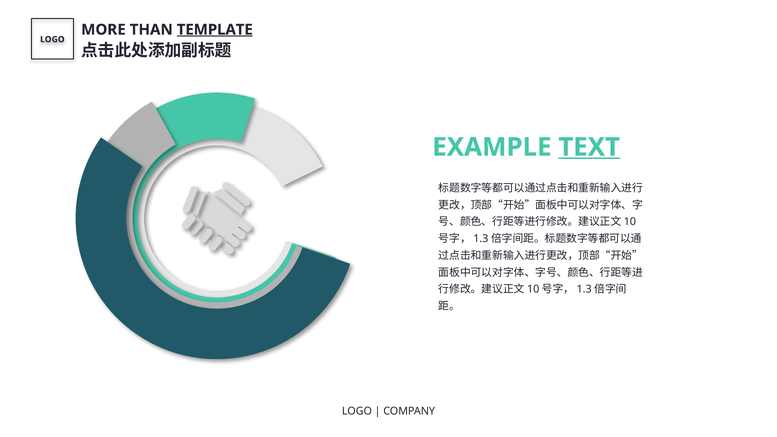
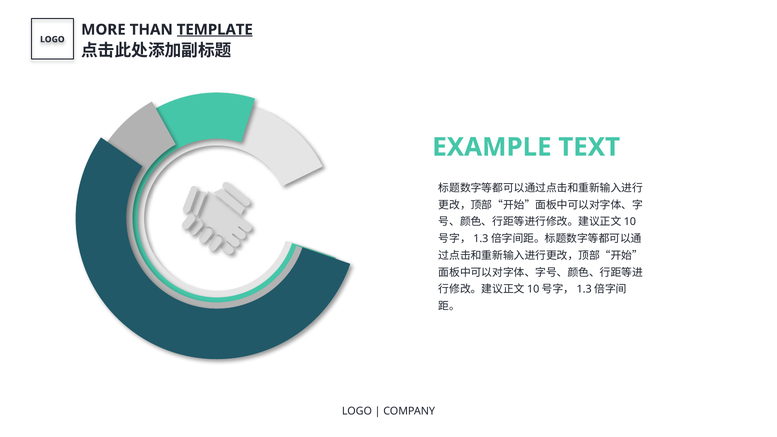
TEXT underline: present -> none
